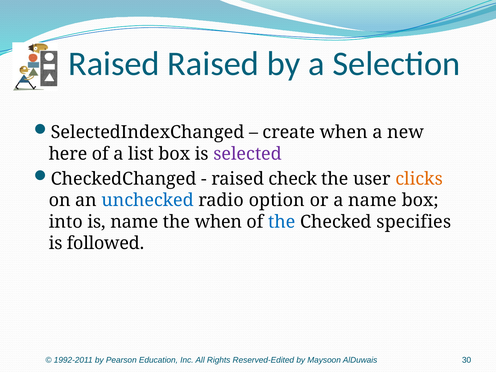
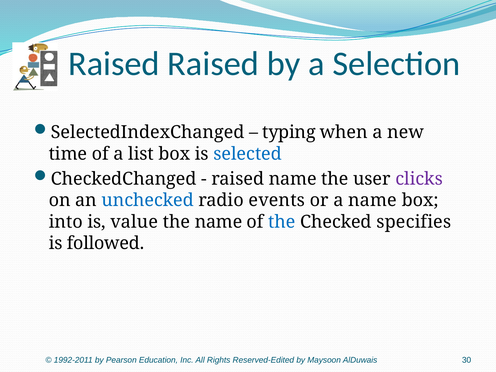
create: create -> typing
here: here -> time
selected colour: purple -> blue
raised check: check -> name
clicks colour: orange -> purple
option: option -> events
is name: name -> value
the when: when -> name
